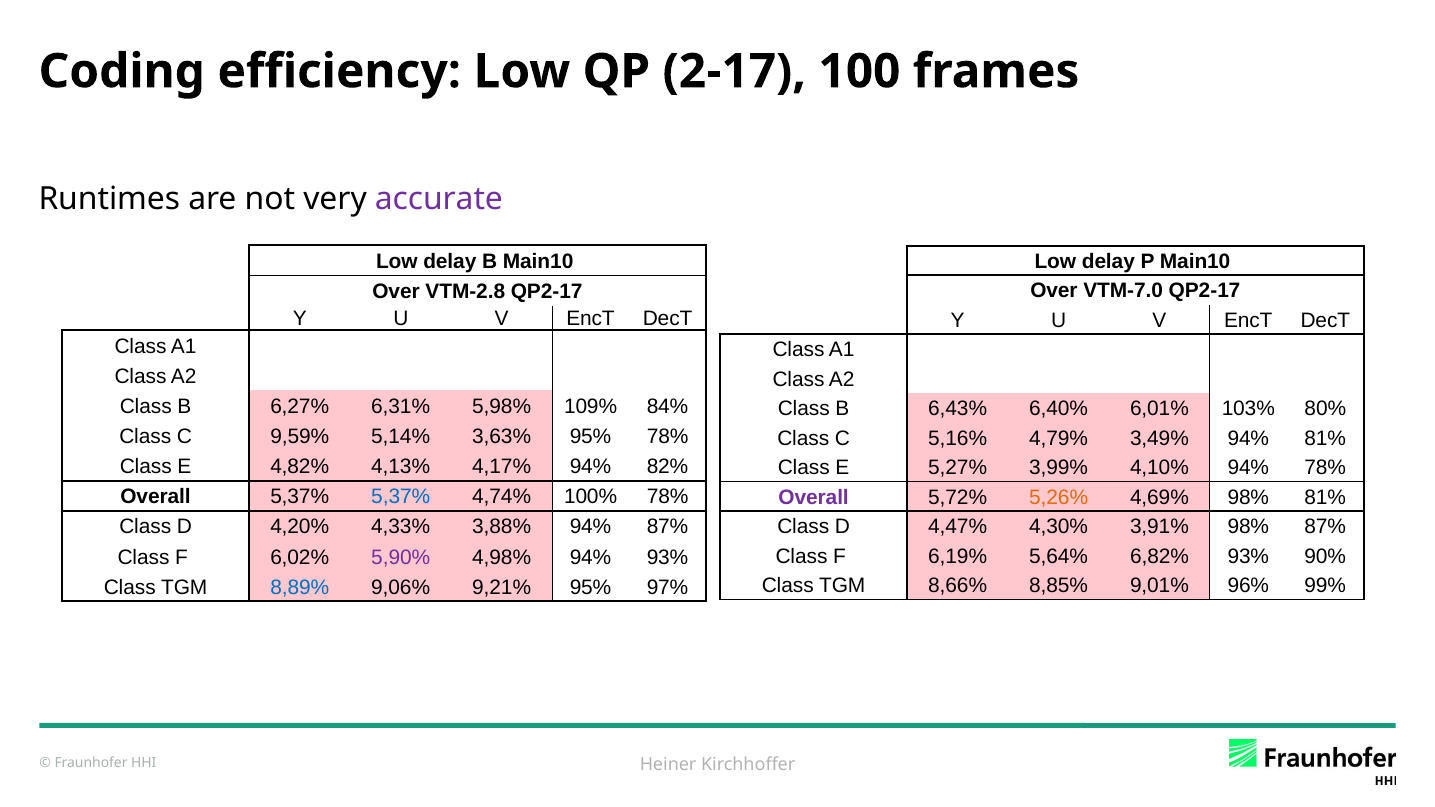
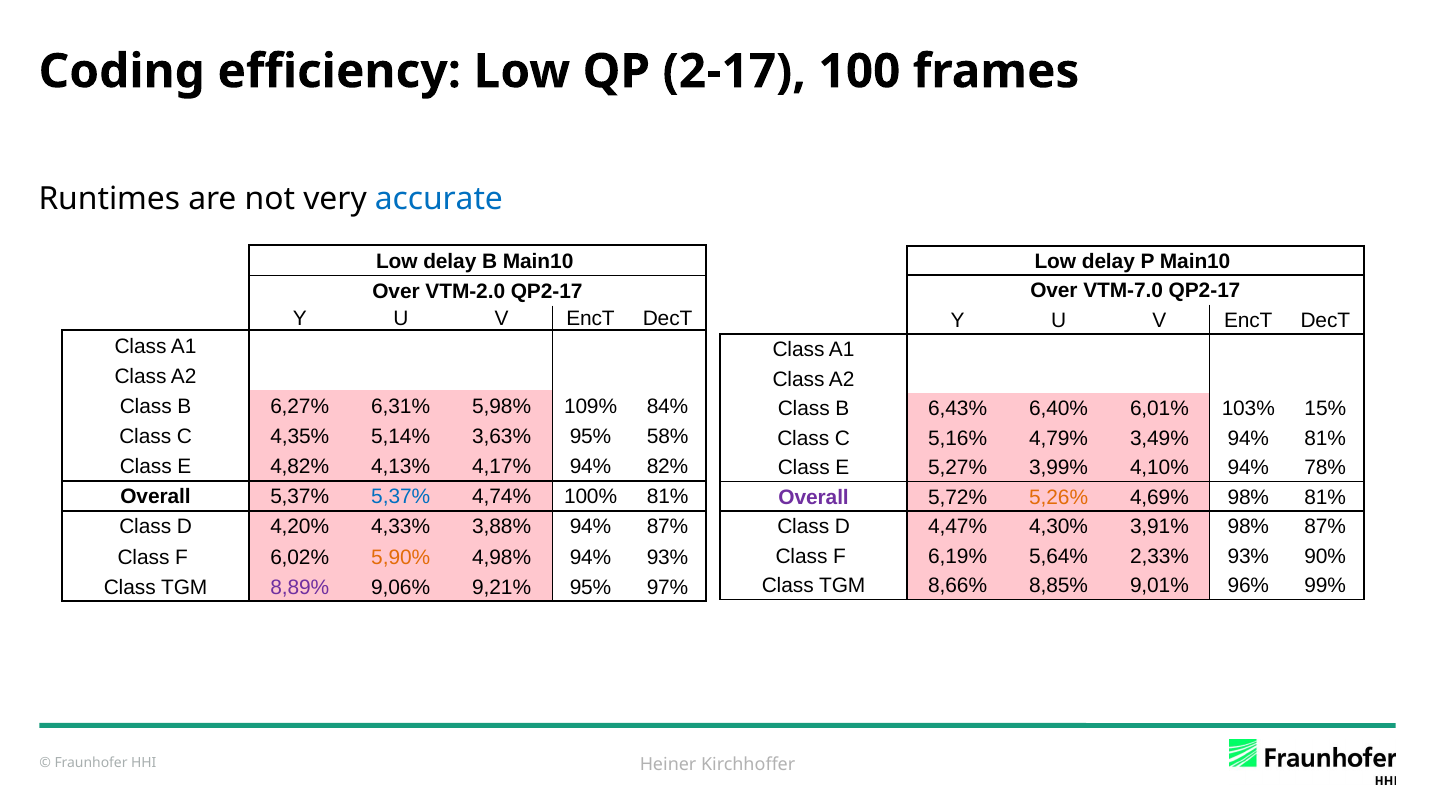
accurate colour: purple -> blue
VTM-2.8: VTM-2.8 -> VTM-2.0
80%: 80% -> 15%
9,59%: 9,59% -> 4,35%
95% 78%: 78% -> 58%
100% 78%: 78% -> 81%
6,82%: 6,82% -> 2,33%
5,90% colour: purple -> orange
8,89% colour: blue -> purple
